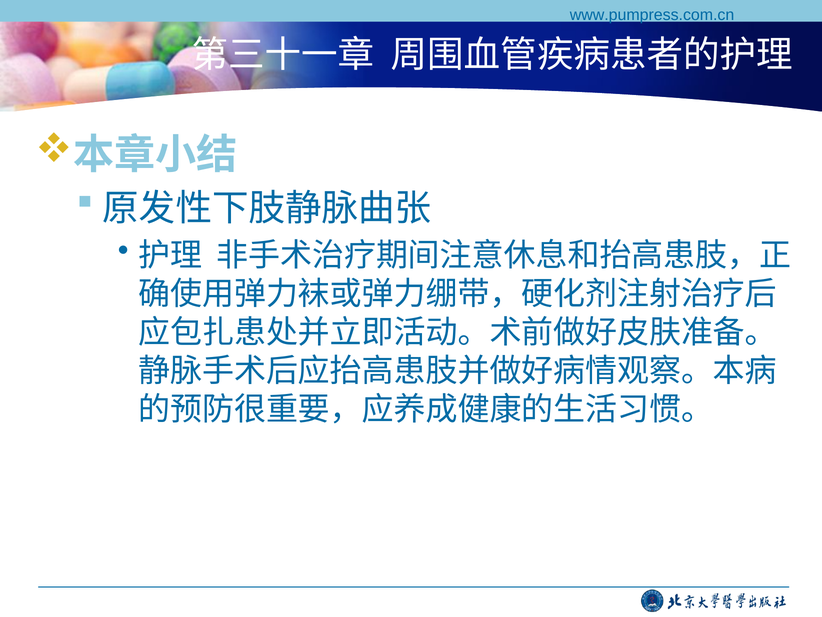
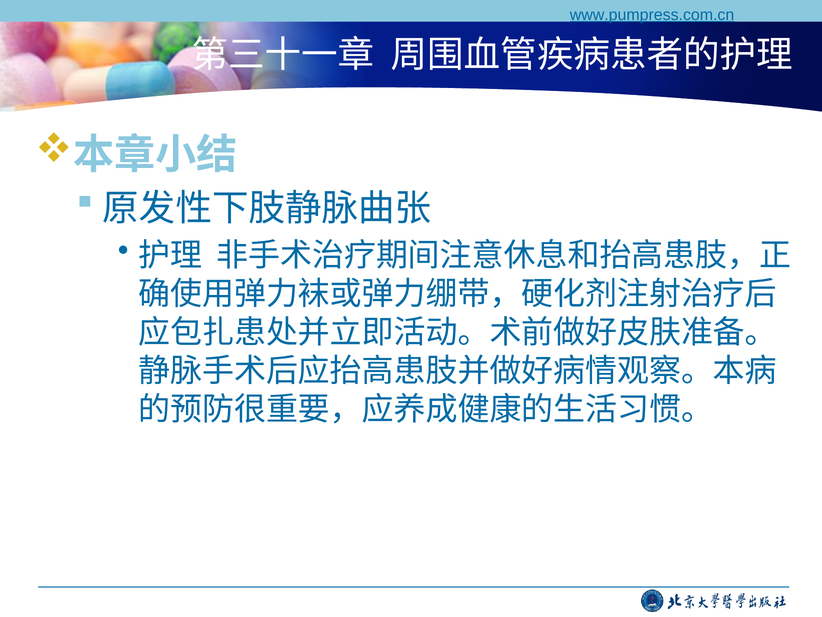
www.pumpress.com.cn underline: none -> present
